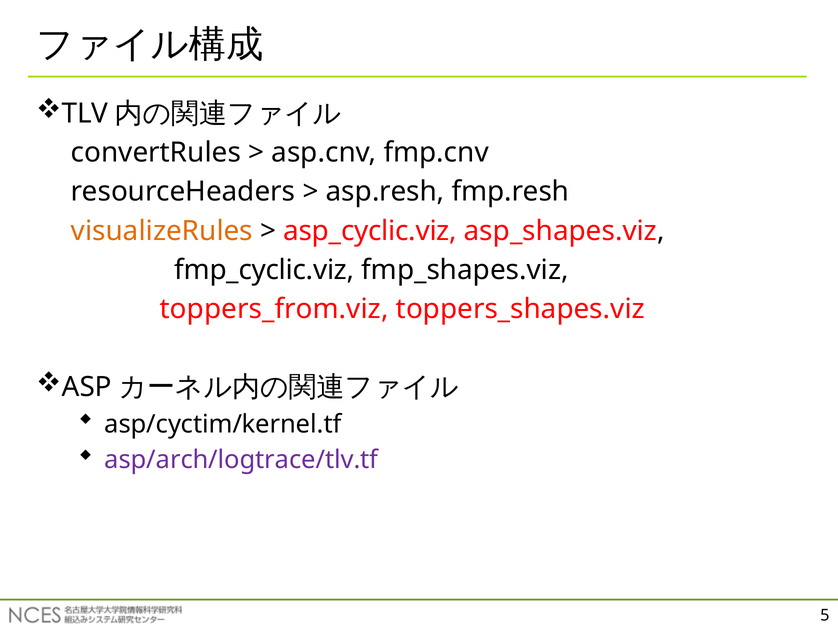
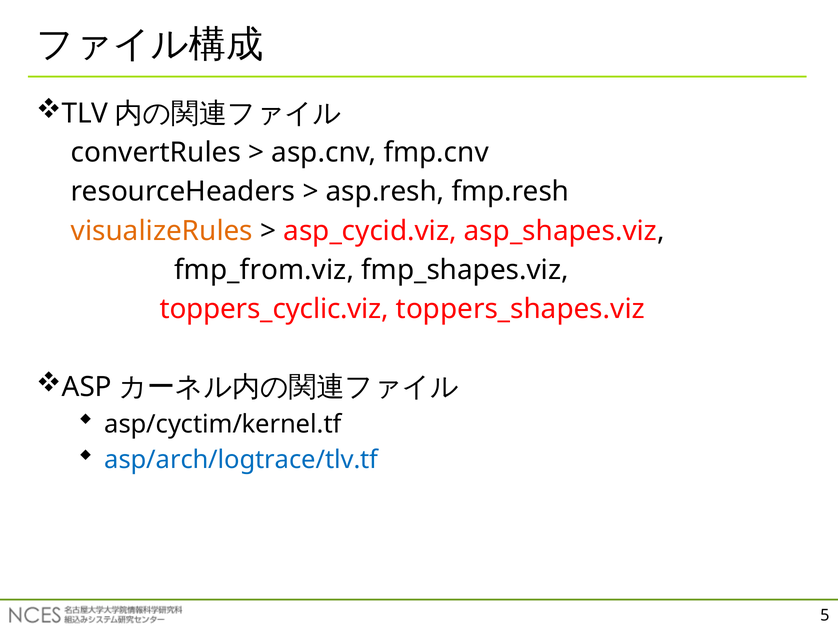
asp_cyclic.viz: asp_cyclic.viz -> asp_cycid.viz
fmp_cyclic.viz: fmp_cyclic.viz -> fmp_from.viz
toppers_from.viz: toppers_from.viz -> toppers_cyclic.viz
asp/arch/logtrace/tlv.tf colour: purple -> blue
